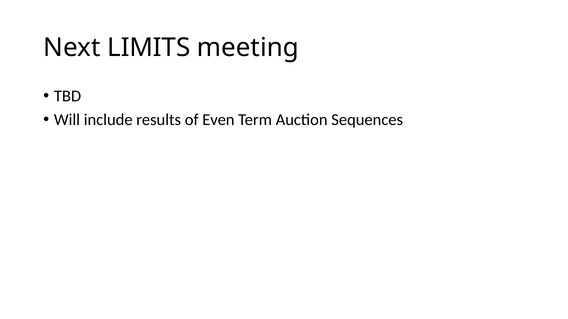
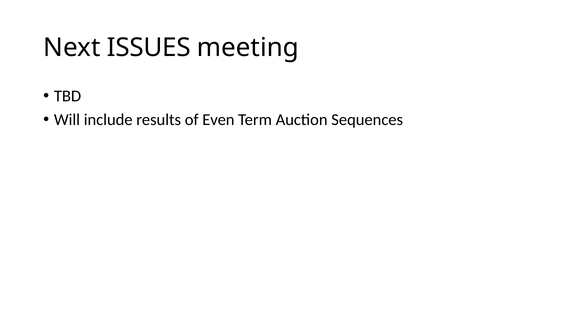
LIMITS: LIMITS -> ISSUES
